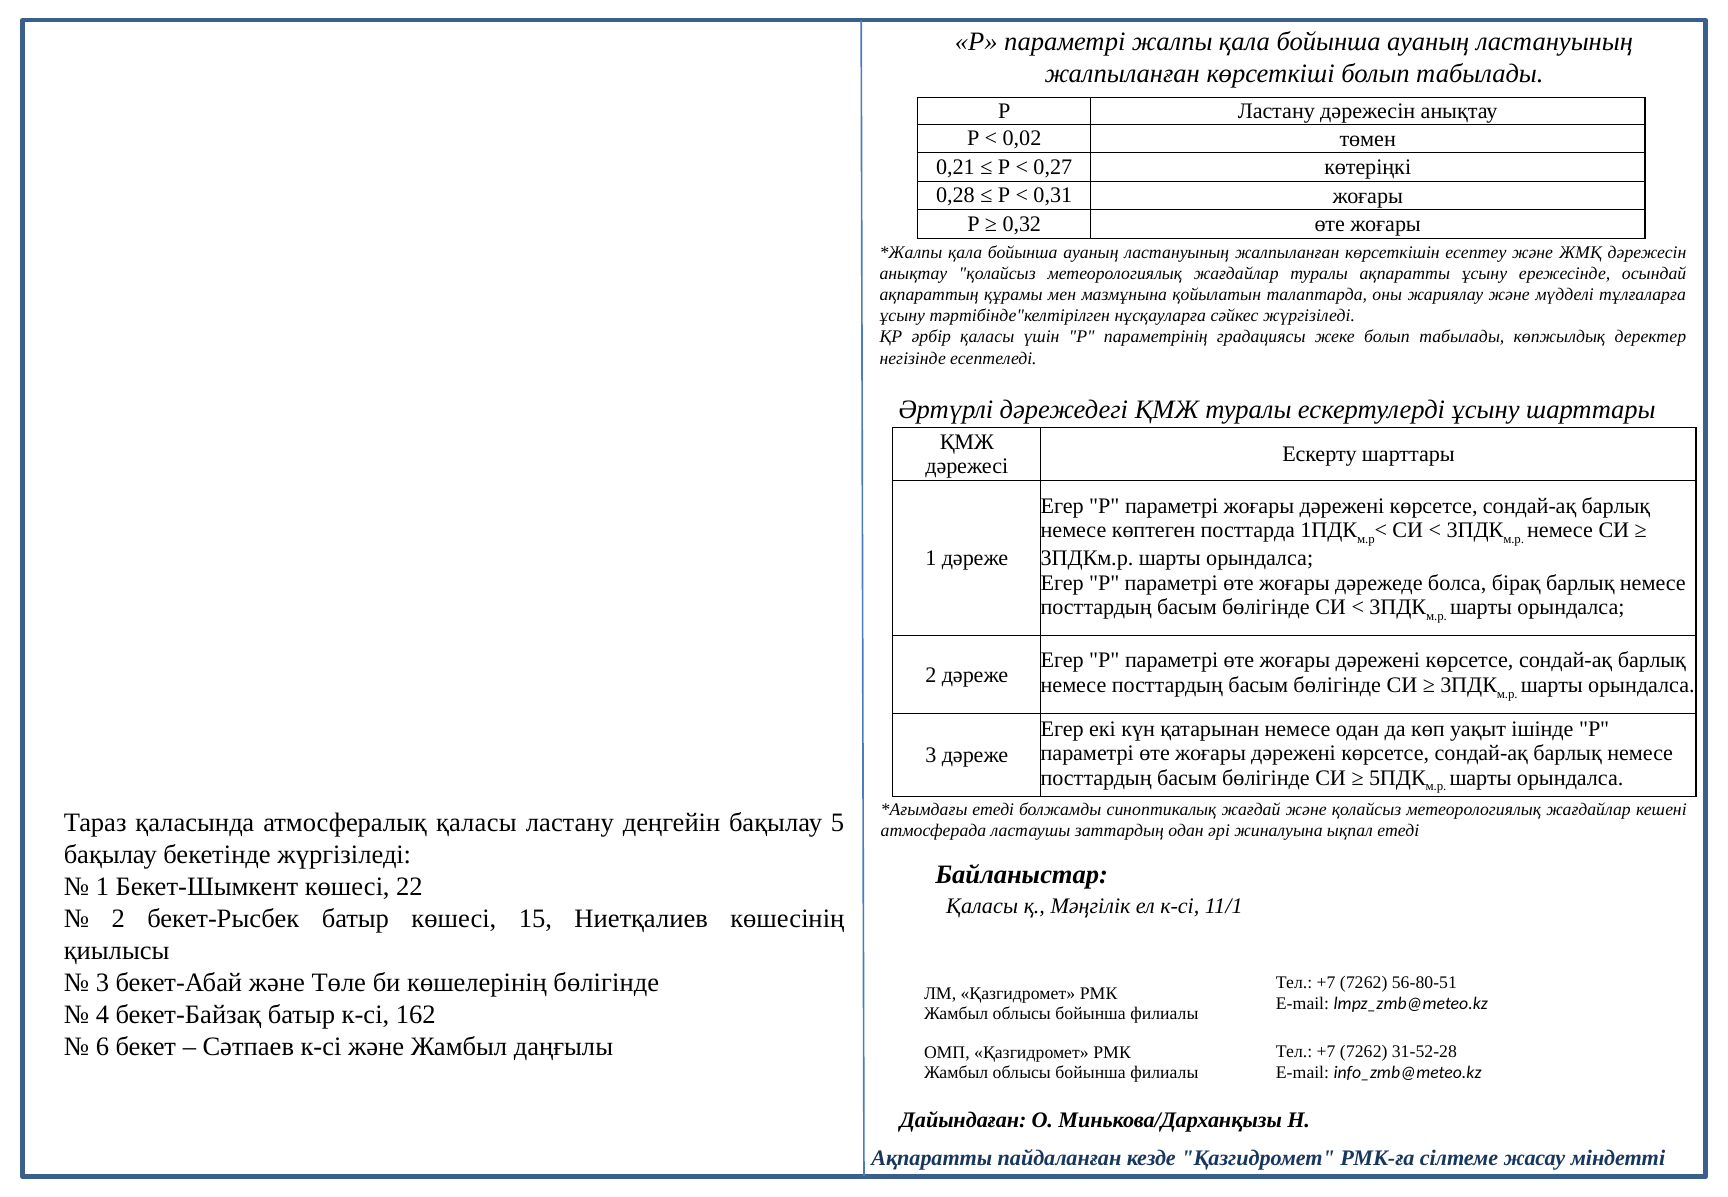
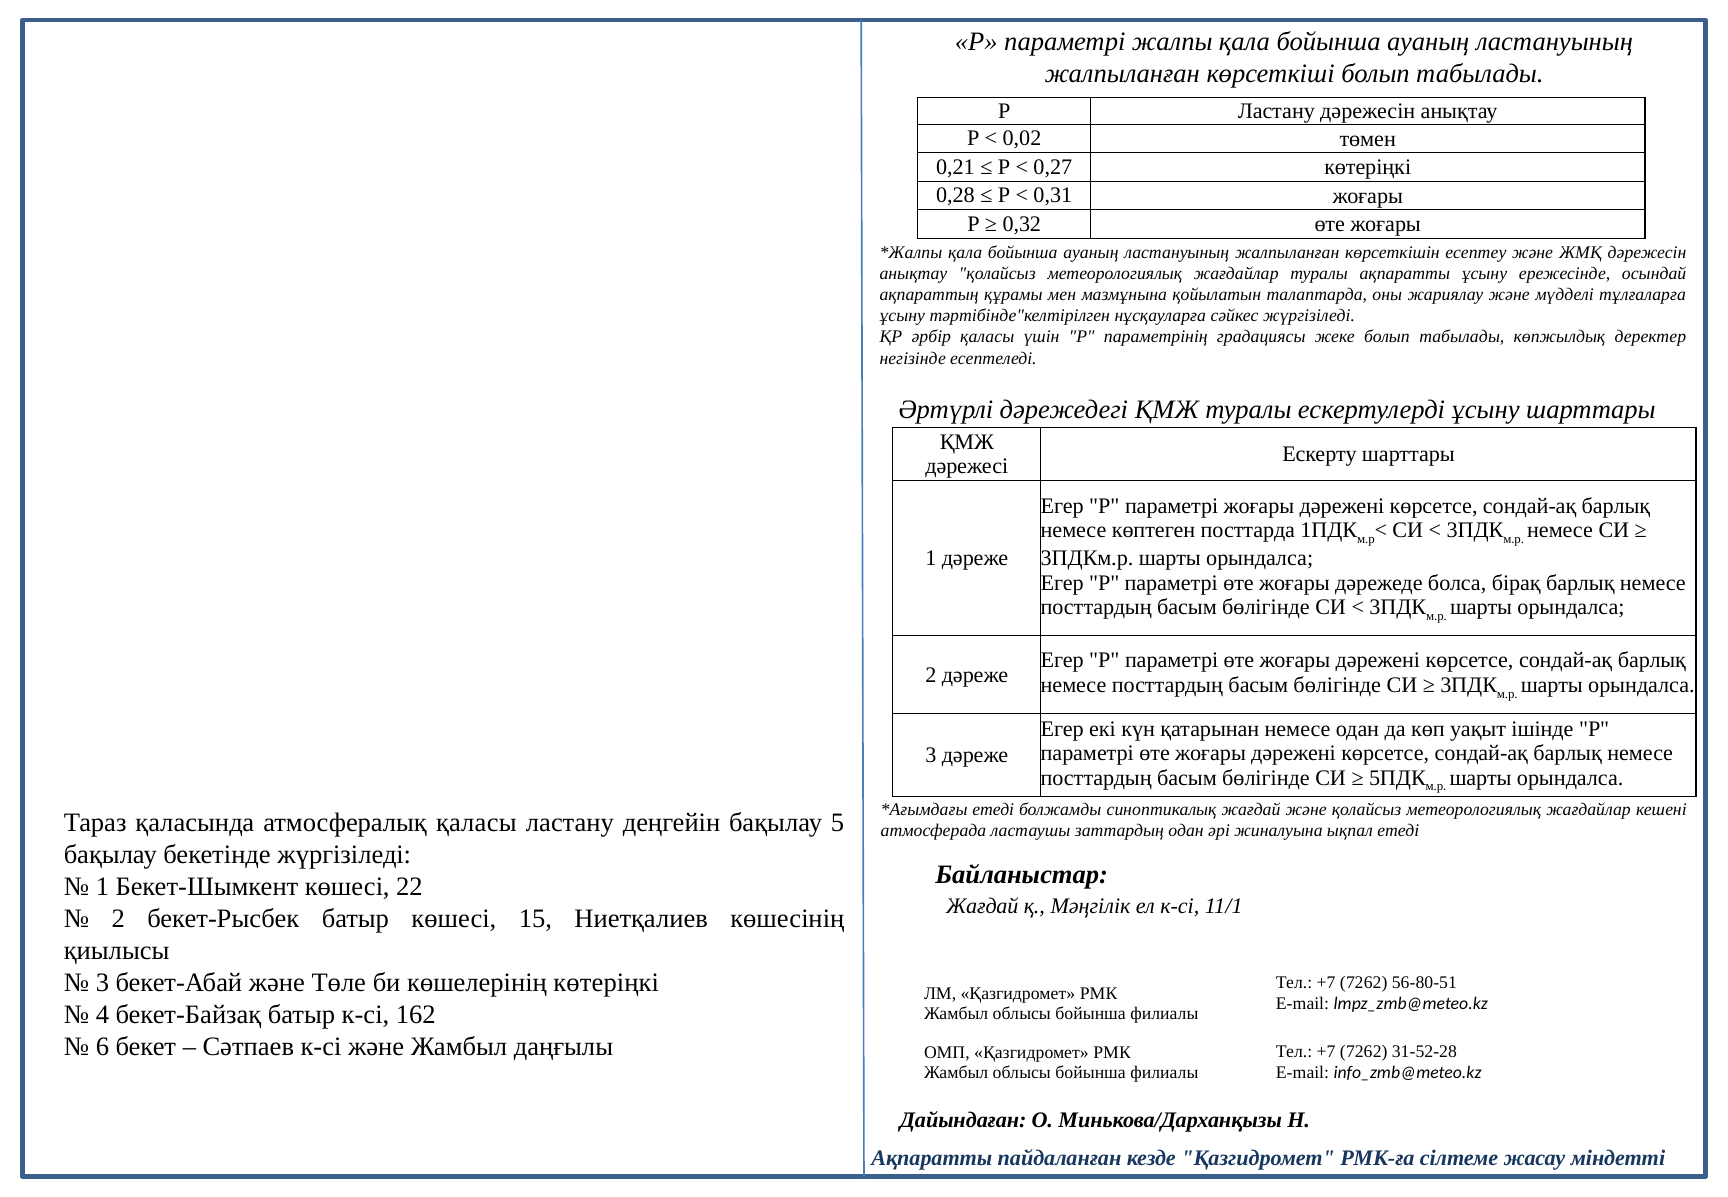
Қаласы at (982, 906): Қаласы -> Жағдай
көшелерінің бөлігінде: бөлігінде -> көтеріңкі
